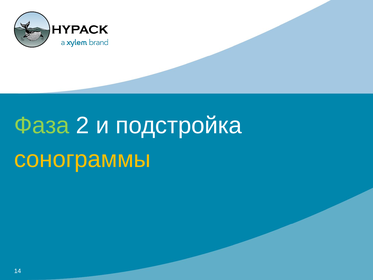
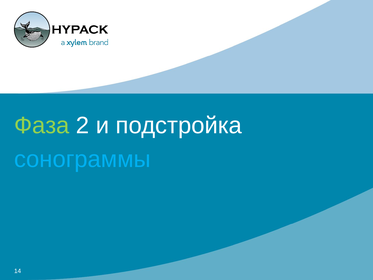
сонограммы colour: yellow -> light blue
